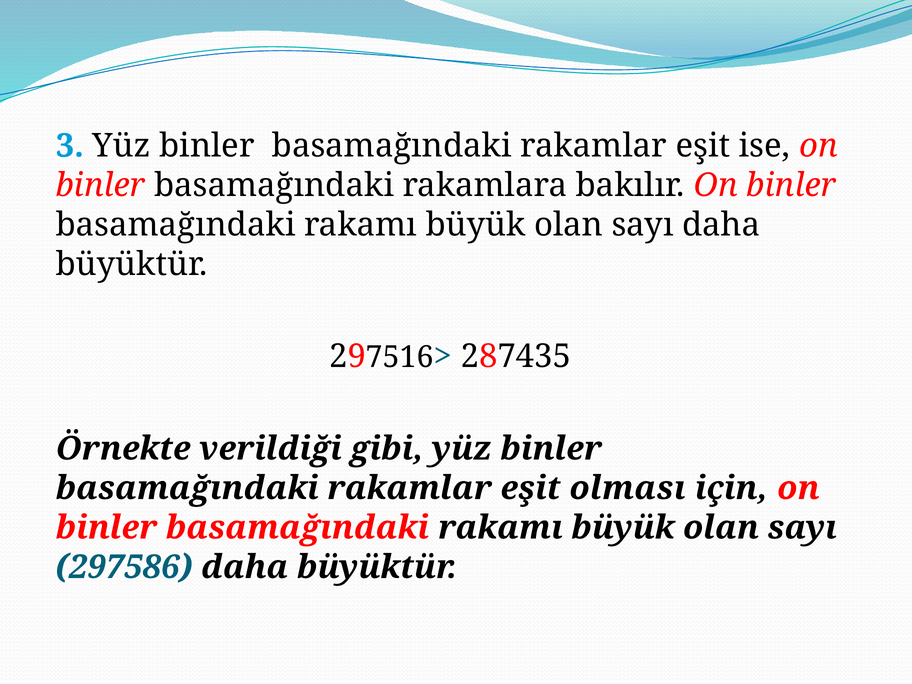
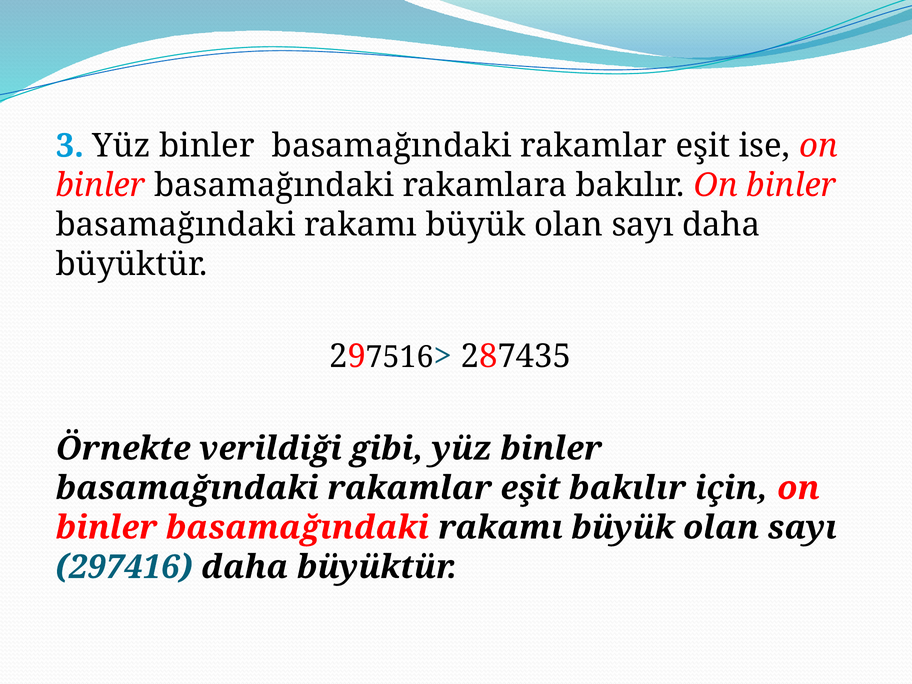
eşit olması: olması -> bakılır
297586: 297586 -> 297416
